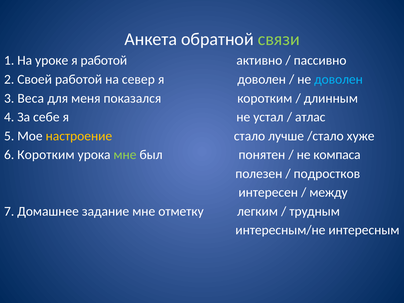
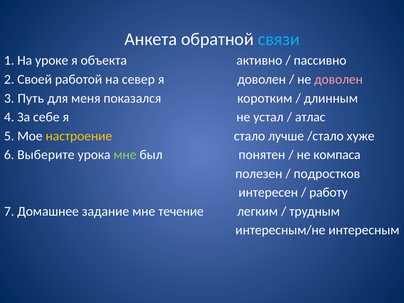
связи colour: light green -> light blue
я работой: работой -> объекта
доволен at (339, 79) colour: light blue -> pink
Веса: Веса -> Путь
6 Коротким: Коротким -> Выберите
между: между -> работу
отметку: отметку -> течение
